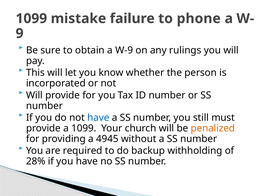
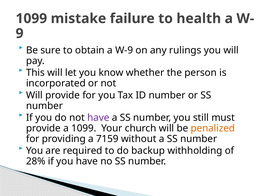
phone: phone -> health
have at (98, 118) colour: blue -> purple
4945: 4945 -> 7159
